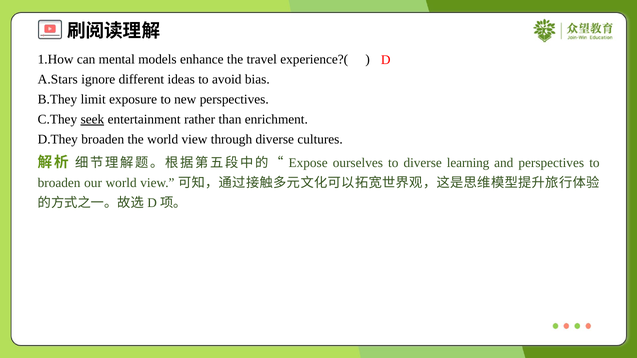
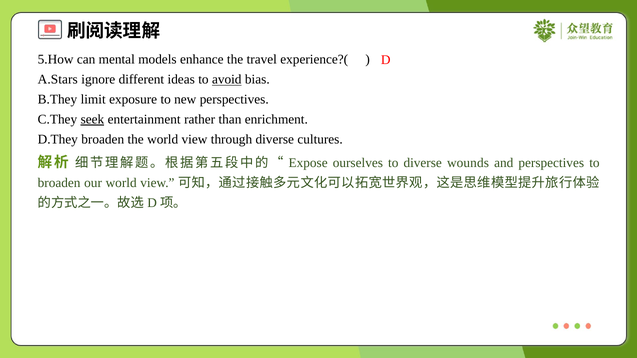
1.How: 1.How -> 5.How
avoid underline: none -> present
learning: learning -> wounds
